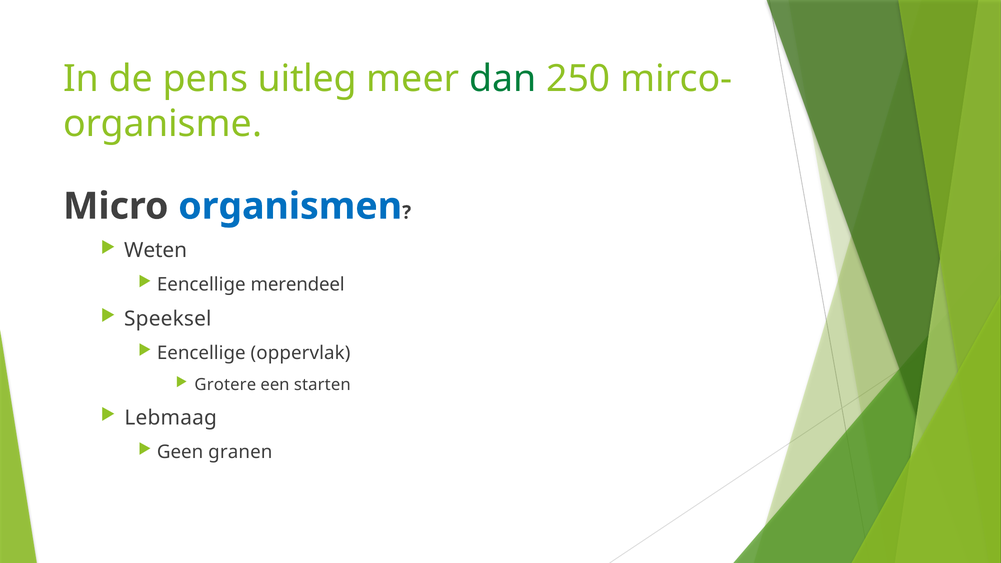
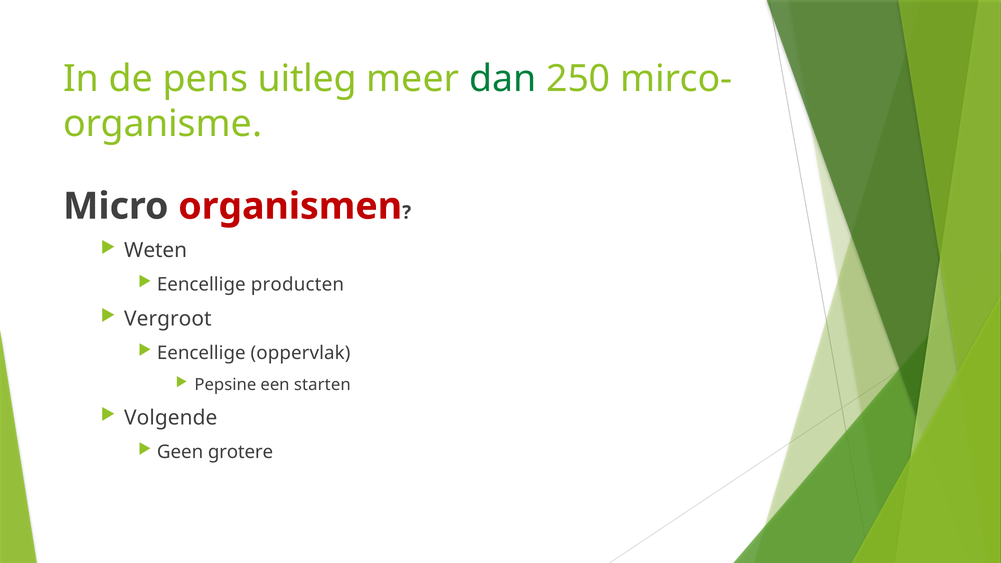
organismen colour: blue -> red
merendeel: merendeel -> producten
Speeksel: Speeksel -> Vergroot
Grotere: Grotere -> Pepsine
Lebmaag: Lebmaag -> Volgende
granen: granen -> grotere
